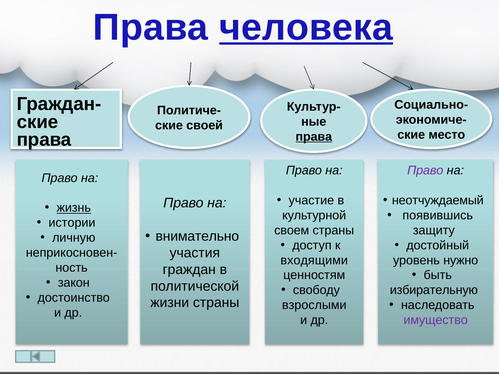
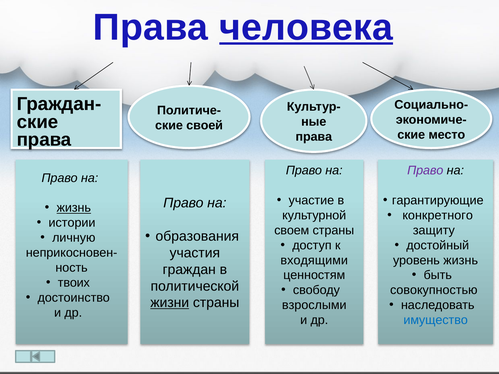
права at (314, 137) underline: present -> none
неотчуждаемый: неотчуждаемый -> гарантирующие
появившись: появившись -> конкретного
внимательно: внимательно -> образования
уровень нужно: нужно -> жизнь
закон: закон -> твоих
избирательную: избирательную -> совокупностью
жизни underline: none -> present
имущество colour: purple -> blue
